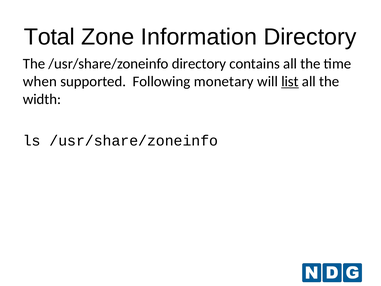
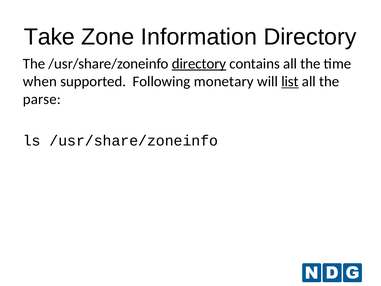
Total: Total -> Take
directory at (199, 64) underline: none -> present
width: width -> parse
